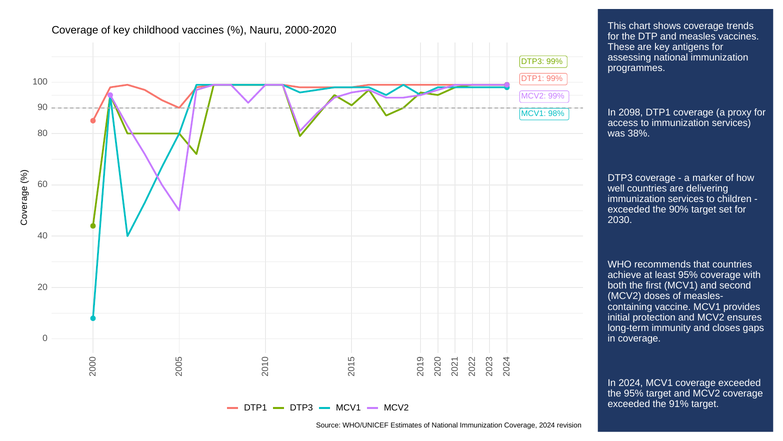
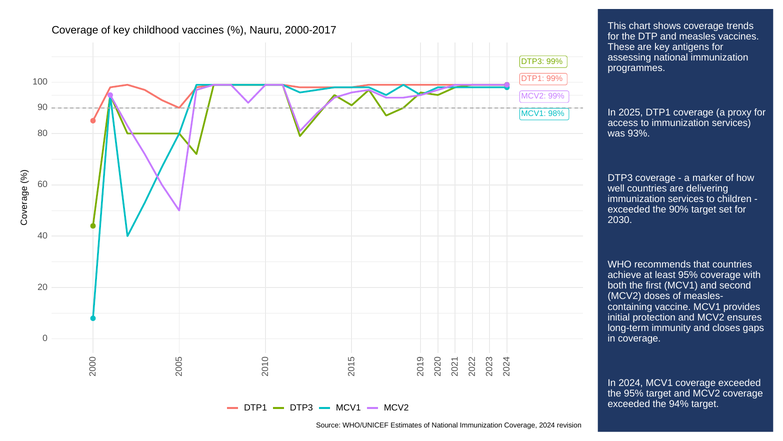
2000-2020: 2000-2020 -> 2000-2017
2098: 2098 -> 2025
38%: 38% -> 93%
91%: 91% -> 94%
